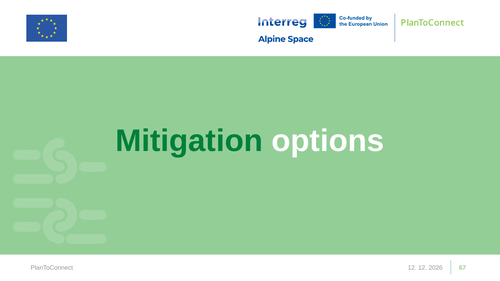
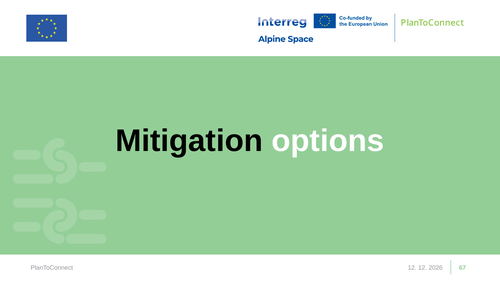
Mitigation colour: green -> black
